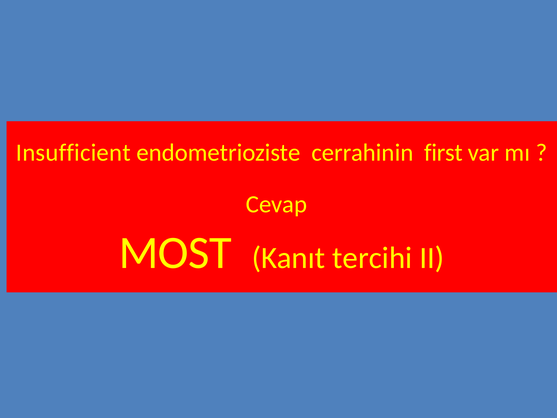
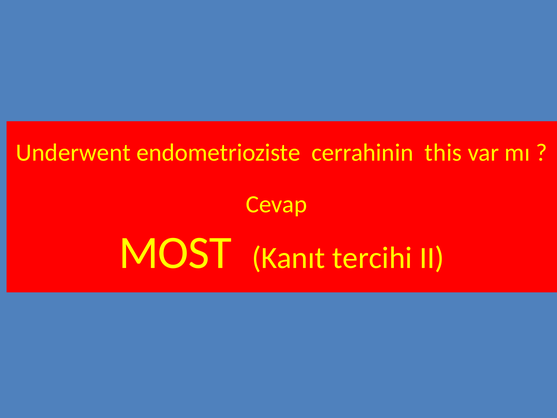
Insufficient: Insufficient -> Underwent
first: first -> this
